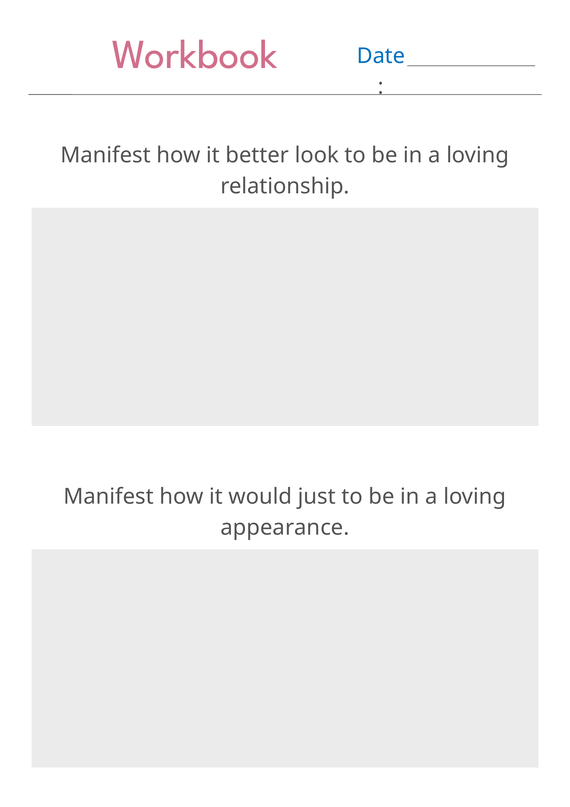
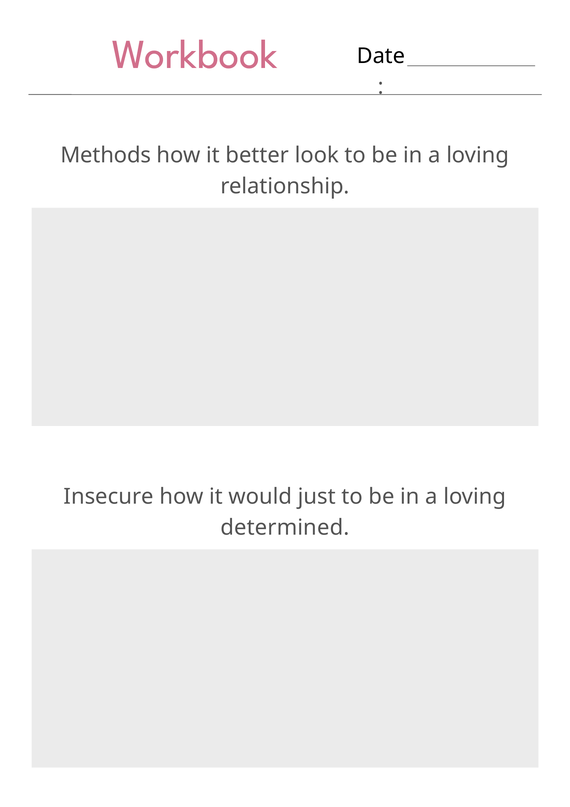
Date colour: blue -> black
Manifest at (106, 155): Manifest -> Methods
Manifest at (109, 496): Manifest -> Insecure
appearance: appearance -> determined
